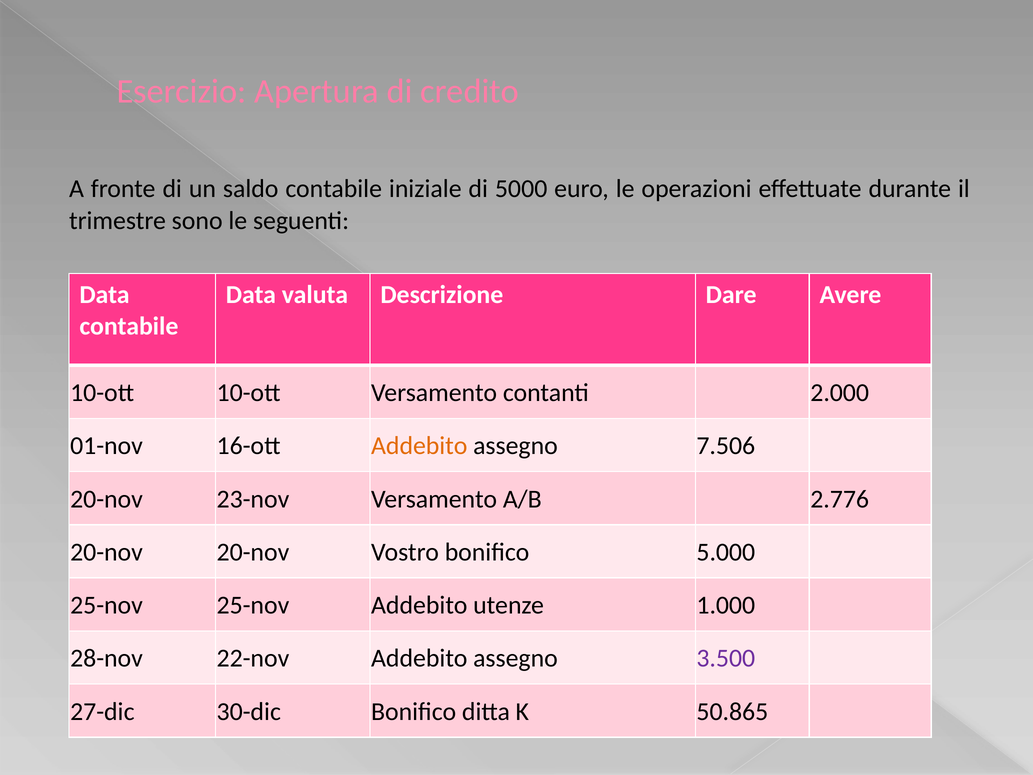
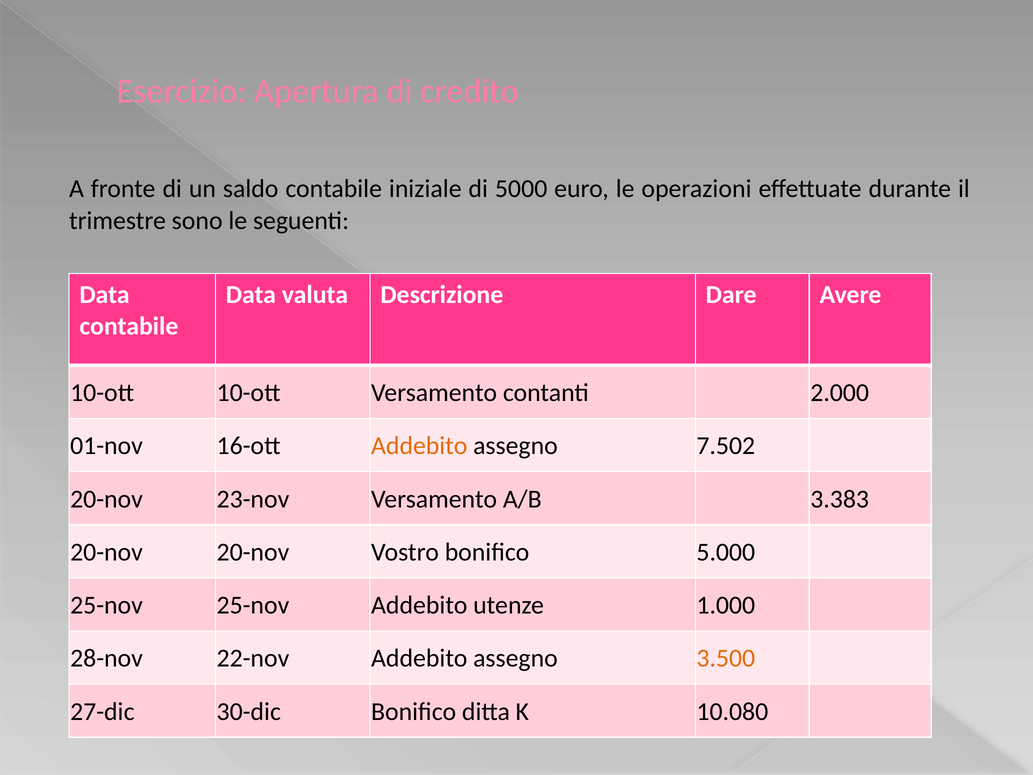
7.506: 7.506 -> 7.502
2.776: 2.776 -> 3.383
3.500 colour: purple -> orange
50.865: 50.865 -> 10.080
